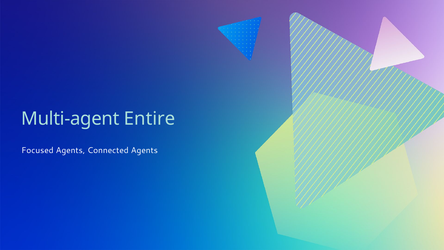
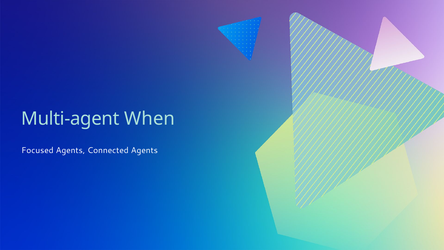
Entire: Entire -> When
